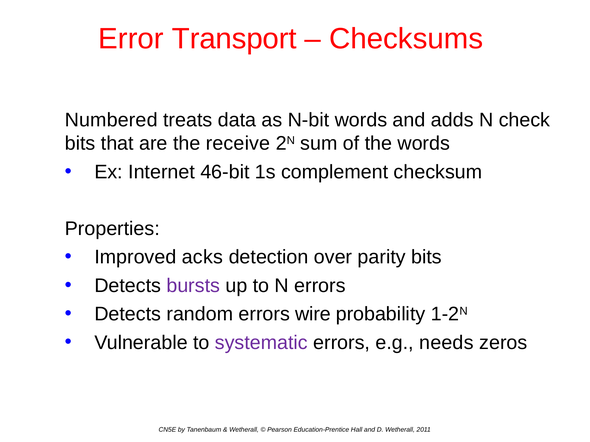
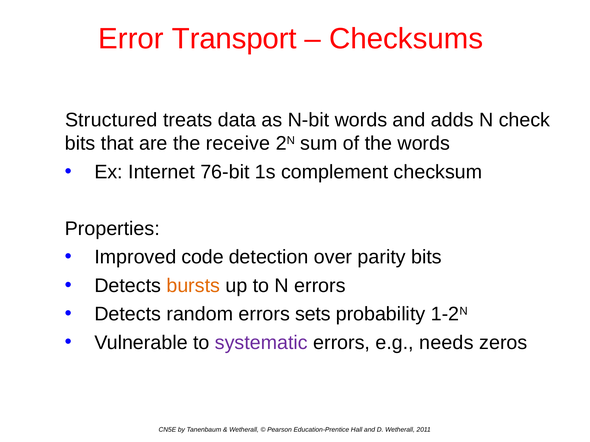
Numbered: Numbered -> Structured
46-bit: 46-bit -> 76-bit
acks: acks -> code
bursts colour: purple -> orange
wire: wire -> sets
